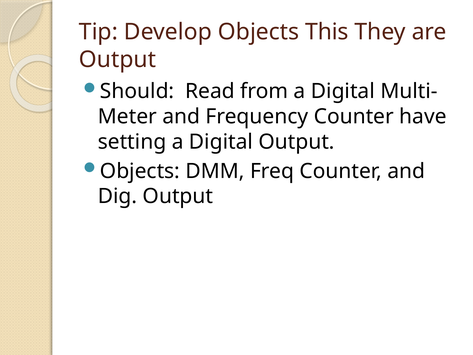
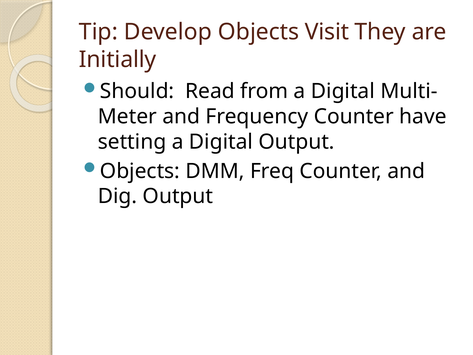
This: This -> Visit
Output at (118, 60): Output -> Initially
